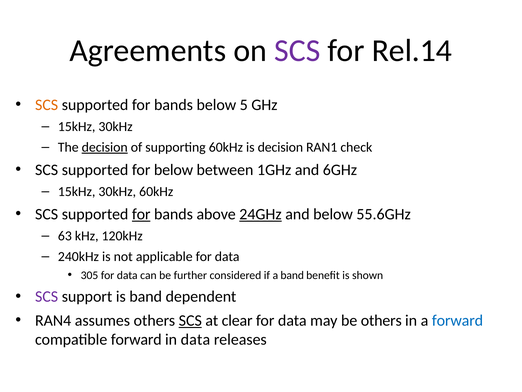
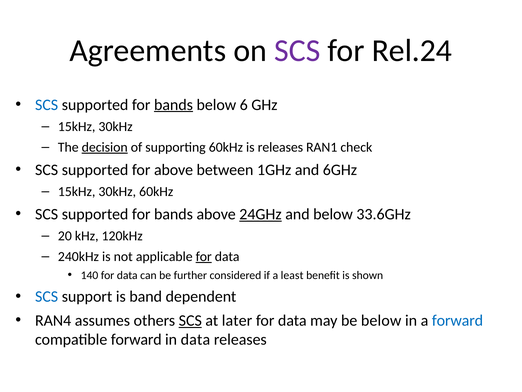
Rel.14: Rel.14 -> Rel.24
SCS at (47, 105) colour: orange -> blue
bands at (173, 105) underline: none -> present
5: 5 -> 6
is decision: decision -> releases
for below: below -> above
for at (141, 214) underline: present -> none
55.6GHz: 55.6GHz -> 33.6GHz
63: 63 -> 20
for at (204, 256) underline: none -> present
305: 305 -> 140
a band: band -> least
SCS at (47, 296) colour: purple -> blue
clear: clear -> later
be others: others -> below
